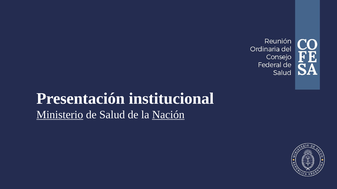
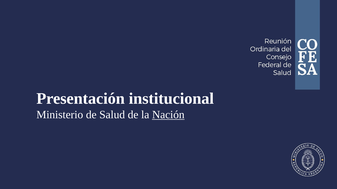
Ministerio underline: present -> none
